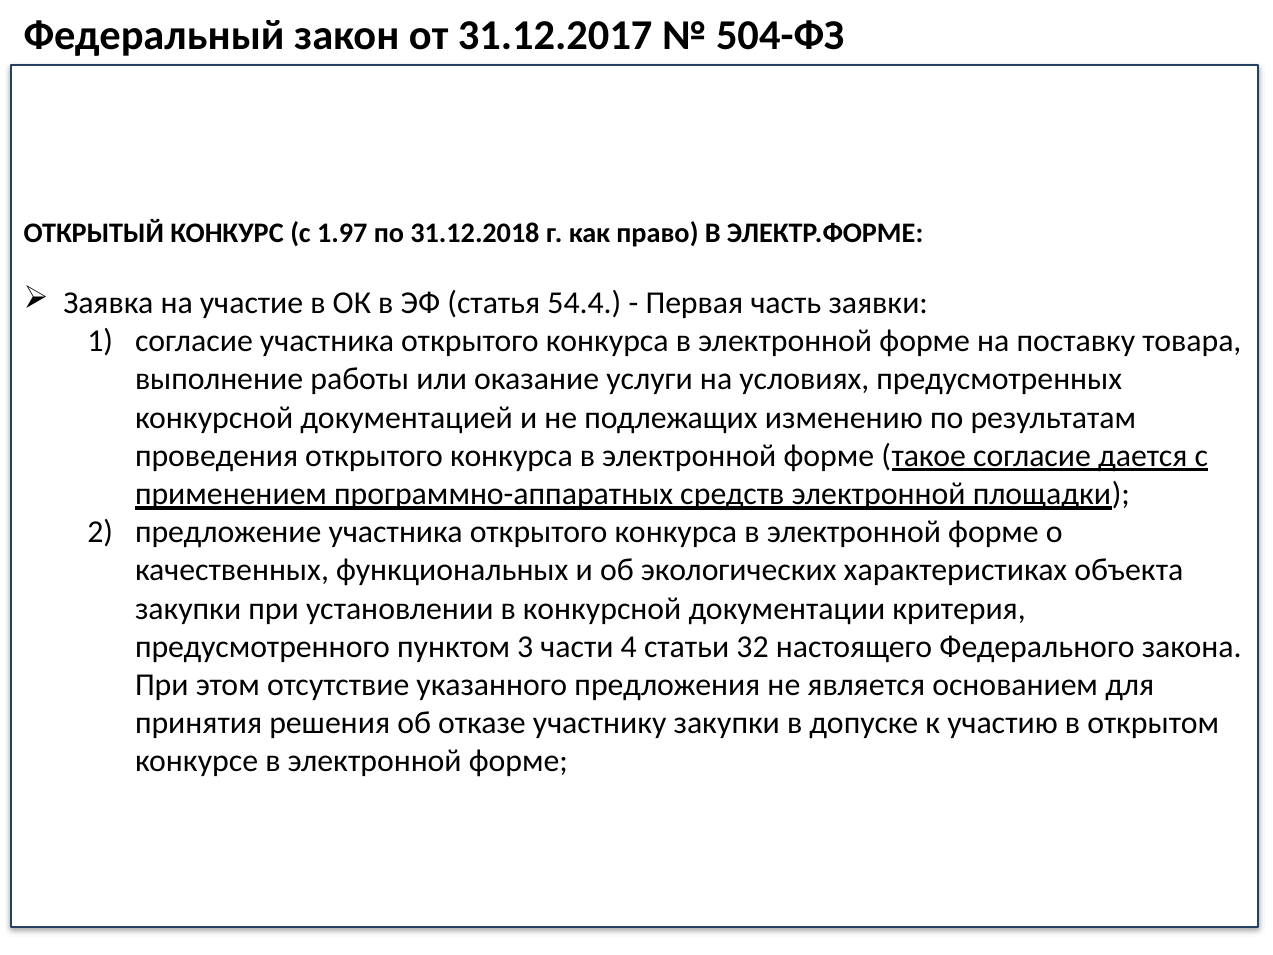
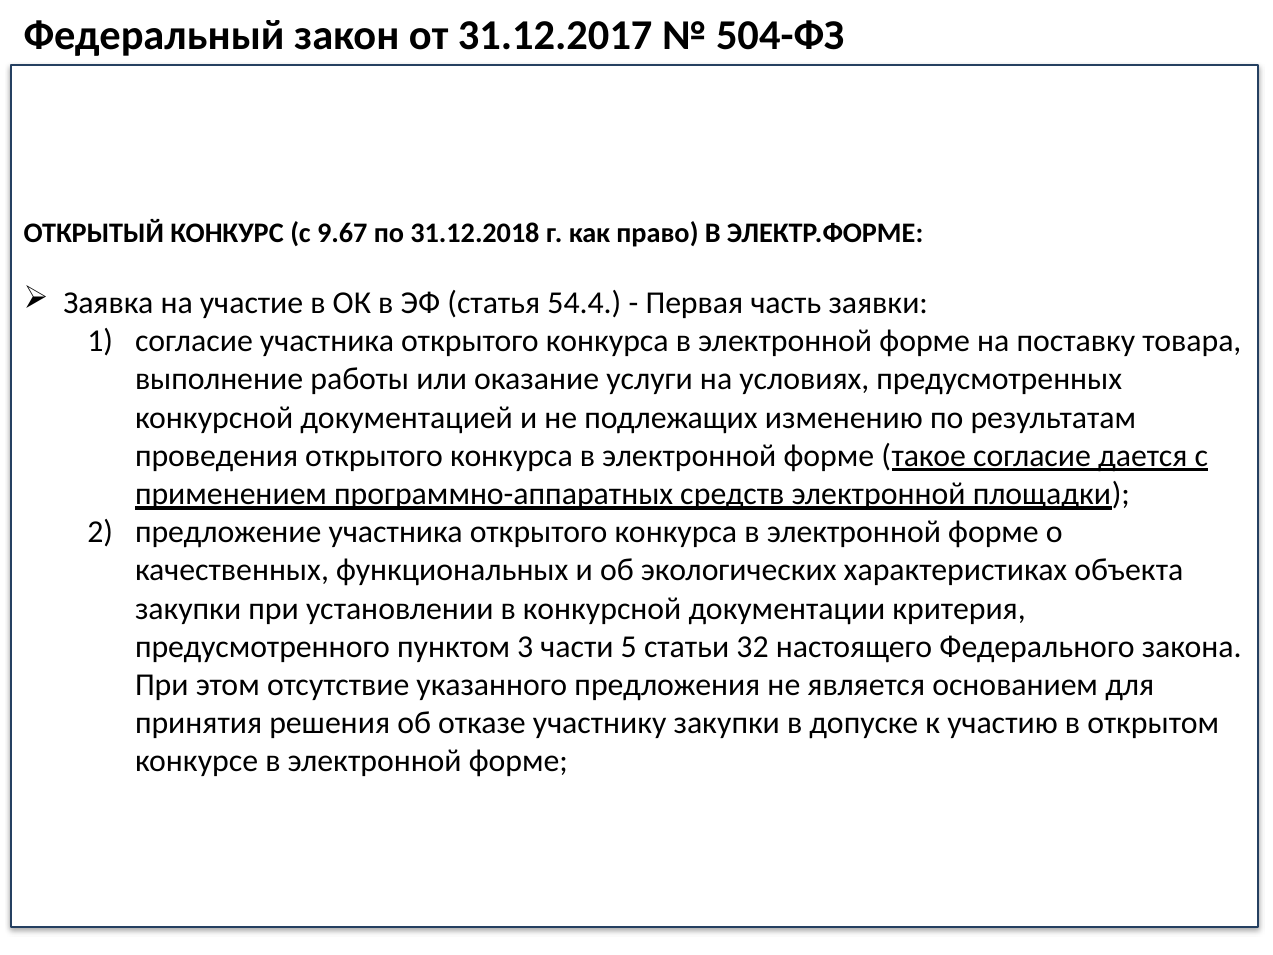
1.97: 1.97 -> 9.67
4: 4 -> 5
